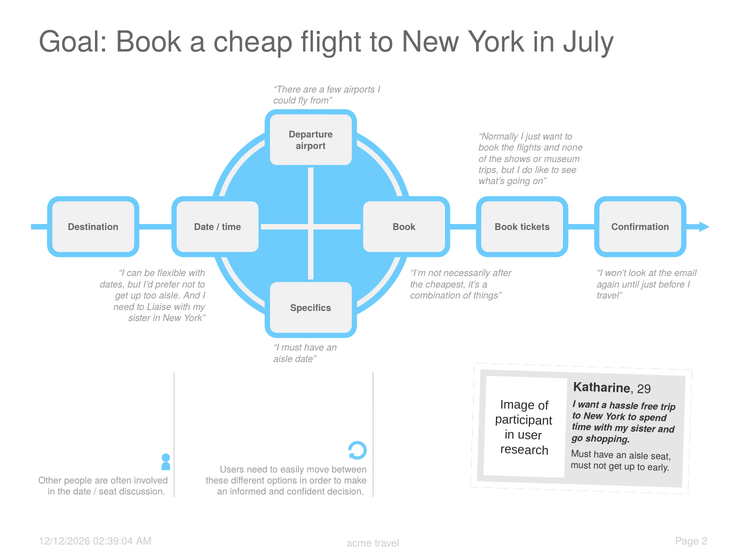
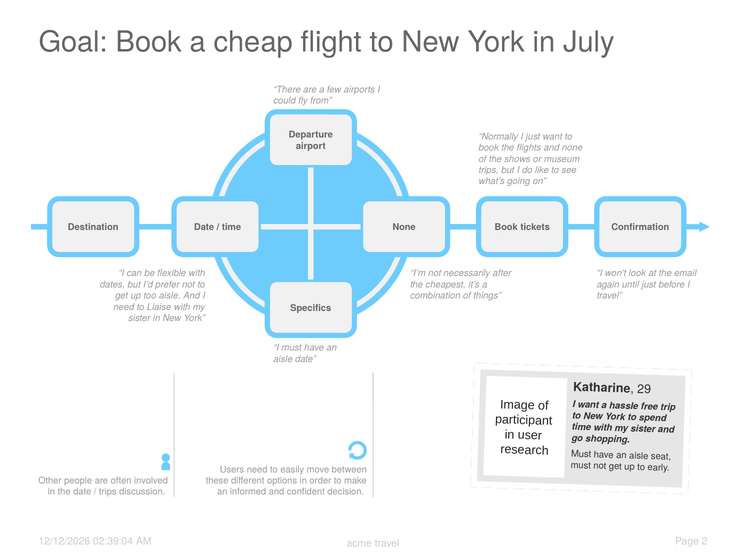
time Book: Book -> None
seat at (108, 492): seat -> trips
